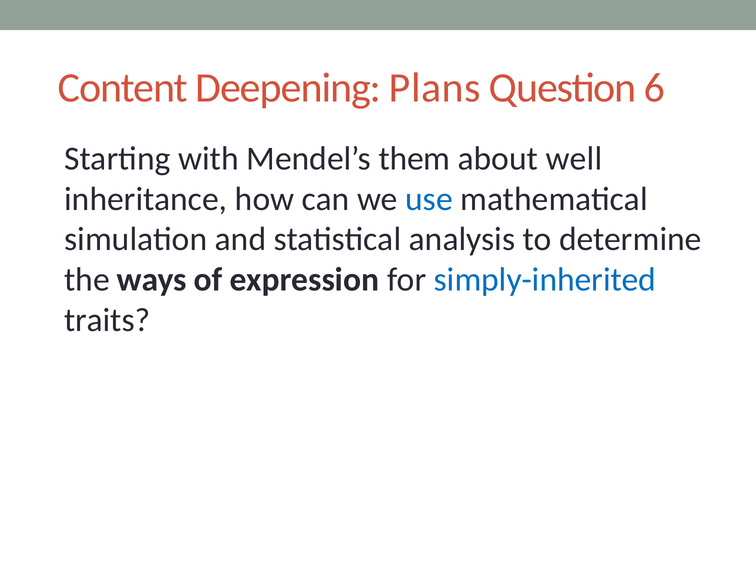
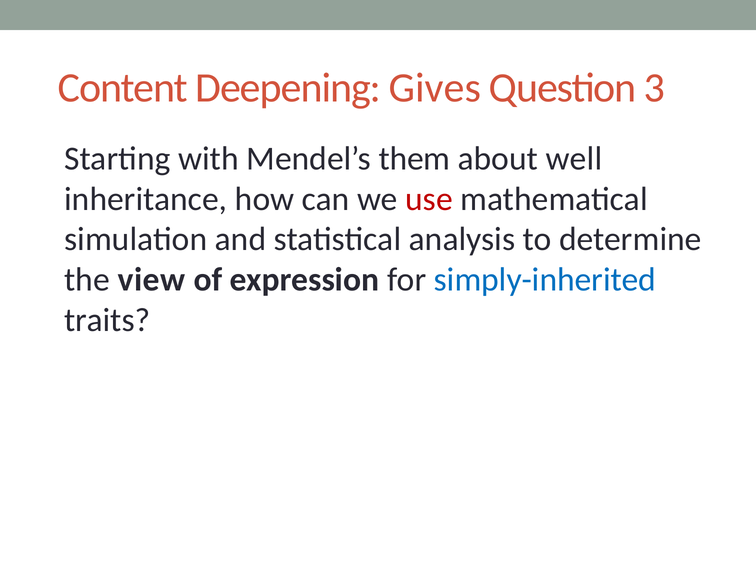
Plans: Plans -> Gives
6: 6 -> 3
use colour: blue -> red
ways: ways -> view
